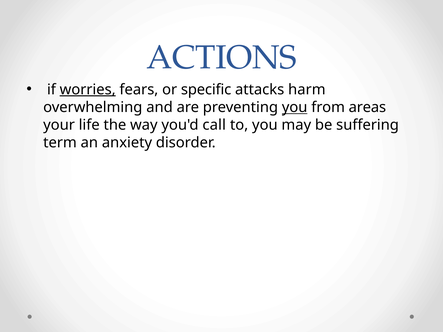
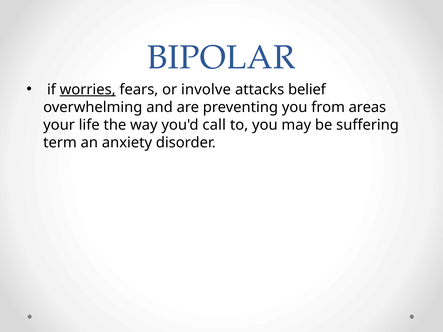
ACTIONS: ACTIONS -> BIPOLAR
specific: specific -> involve
harm: harm -> belief
you at (295, 107) underline: present -> none
